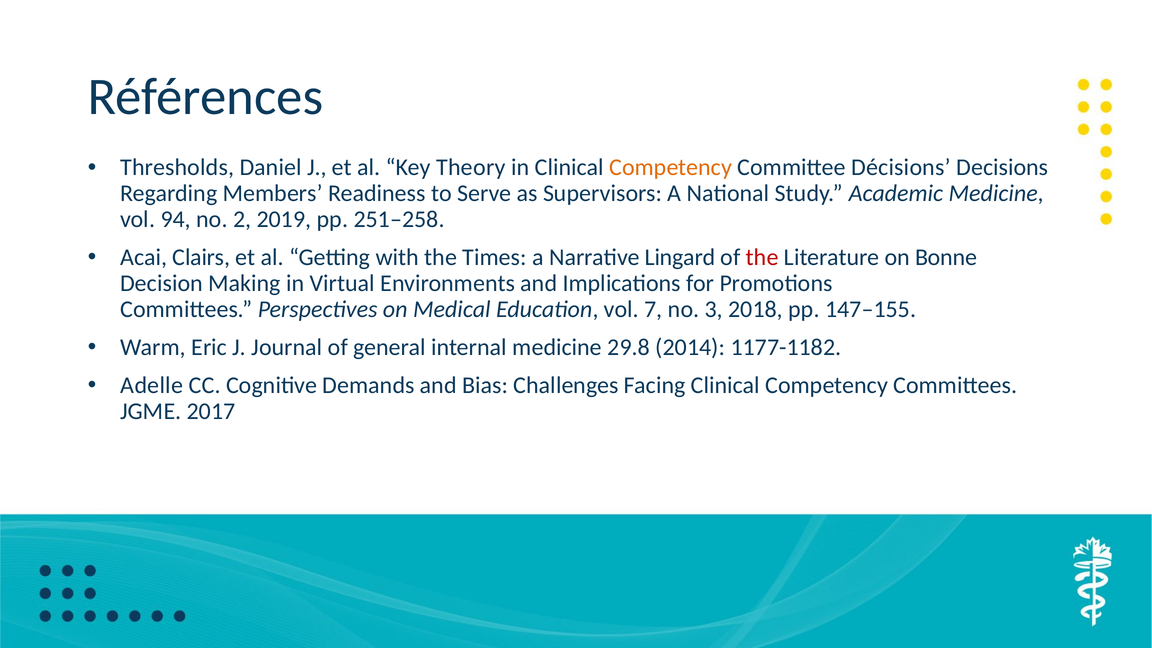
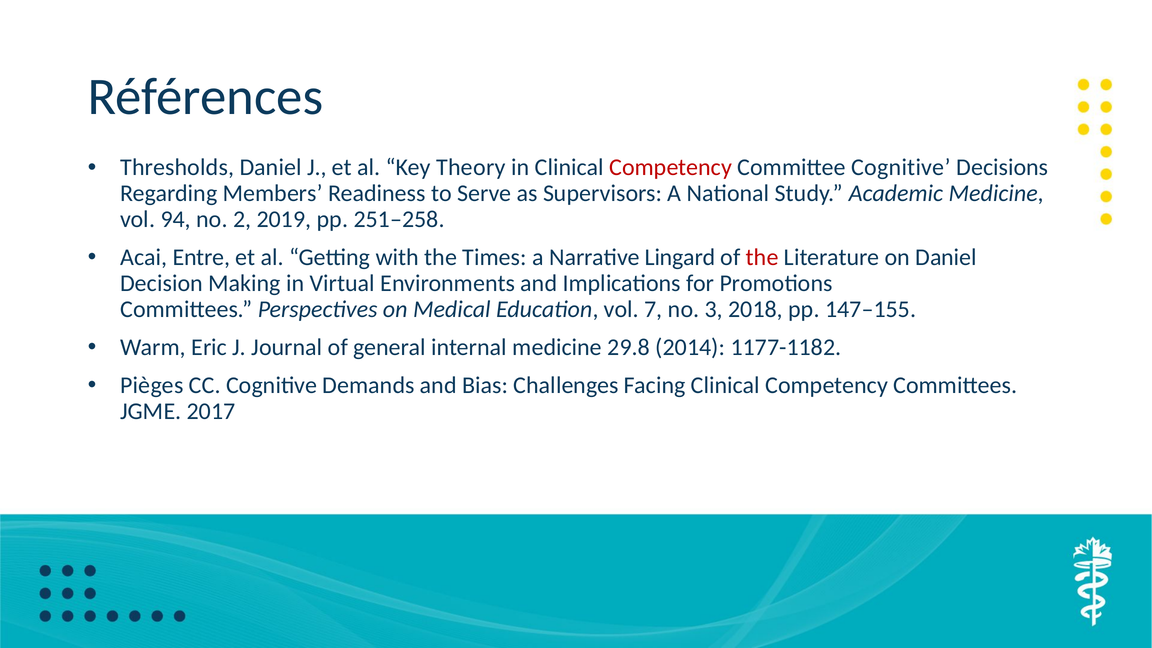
Competency at (671, 168) colour: orange -> red
Committee Décisions: Décisions -> Cognitive
Clairs: Clairs -> Entre
on Bonne: Bonne -> Daniel
Adelle: Adelle -> Pièges
